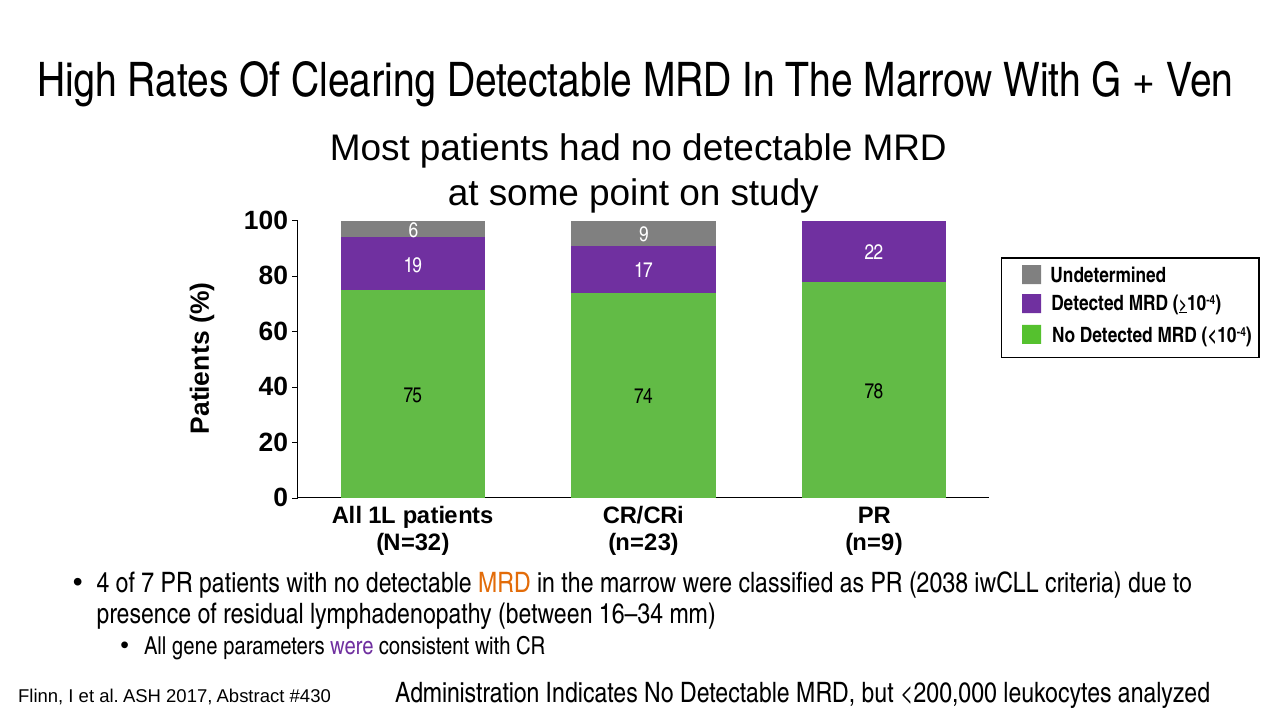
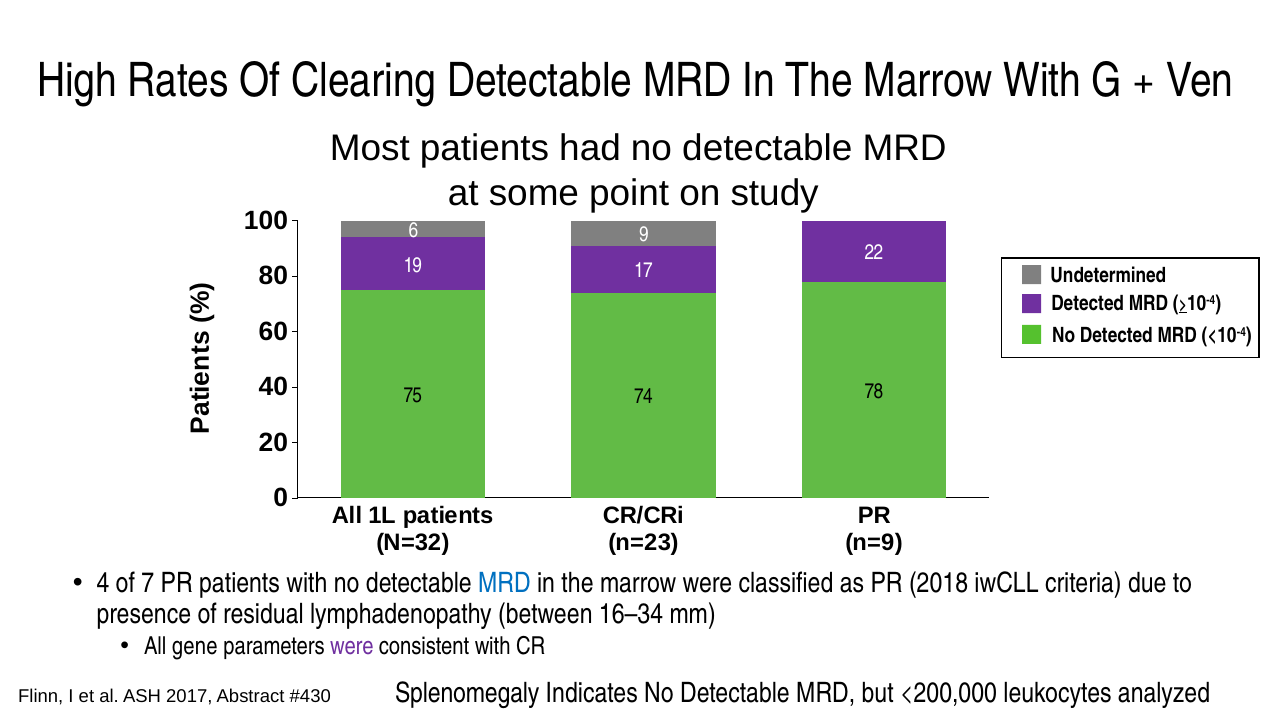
MRD at (504, 583) colour: orange -> blue
2038: 2038 -> 2018
Administration: Administration -> Splenomegaly
